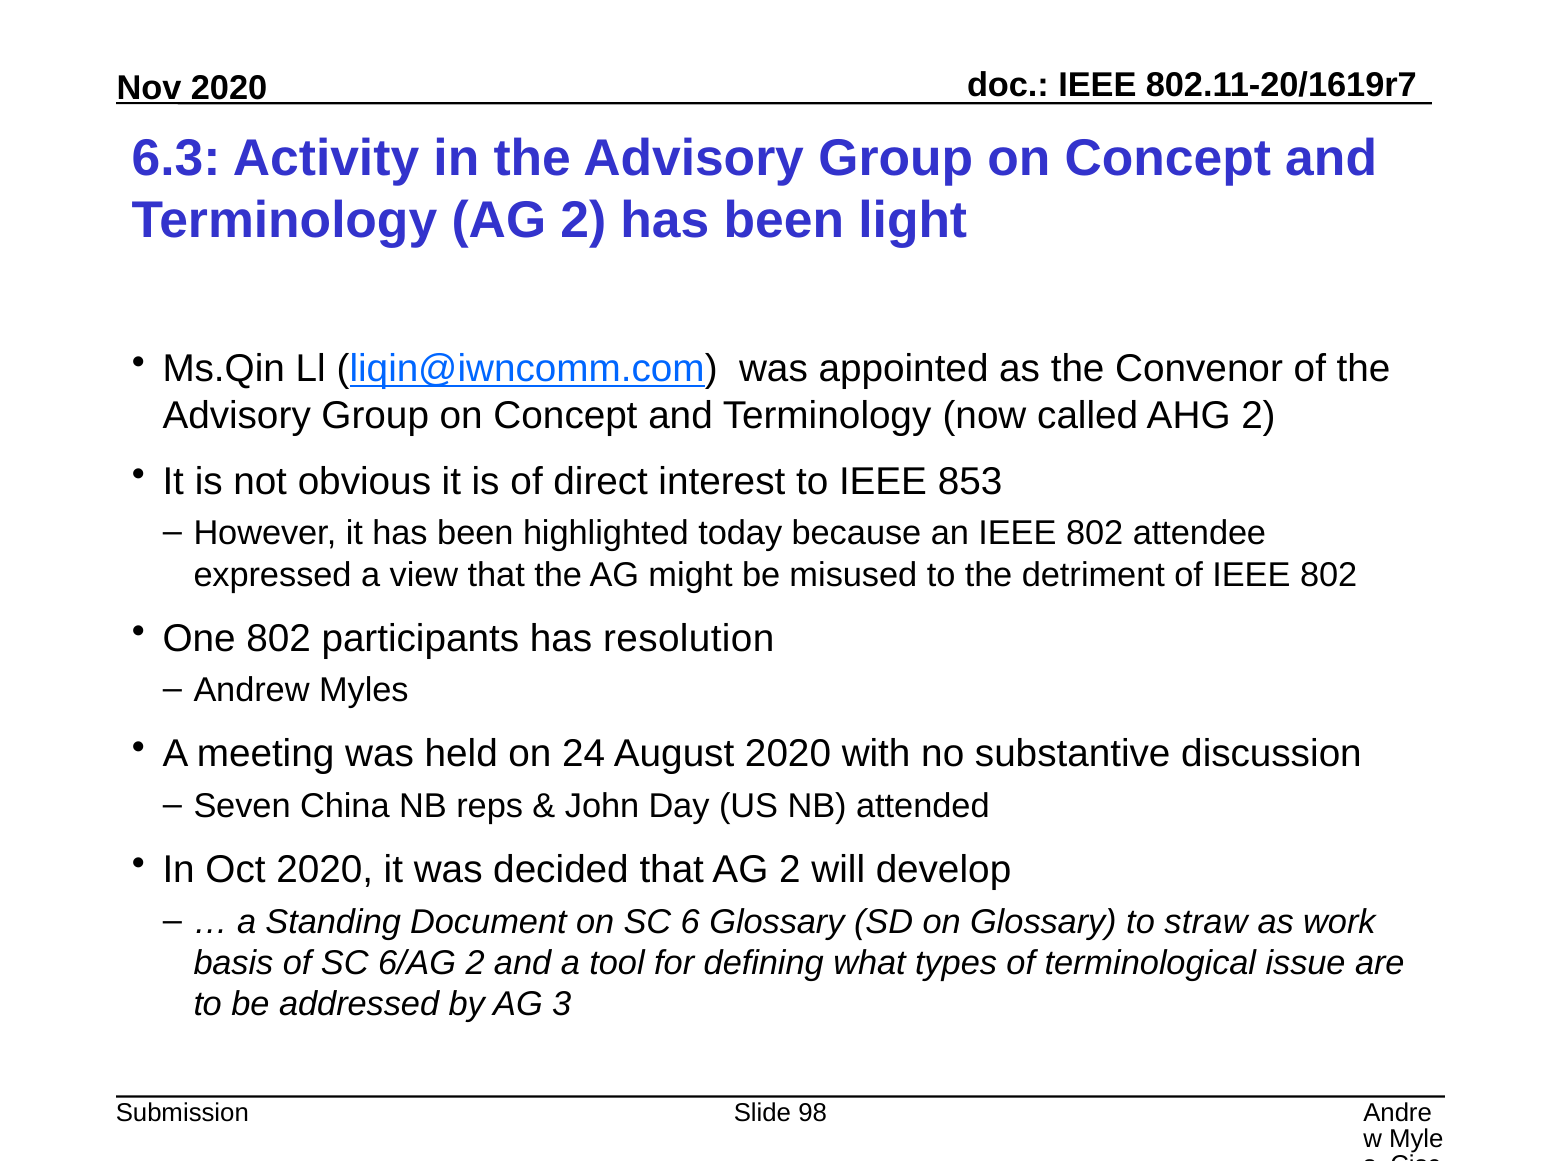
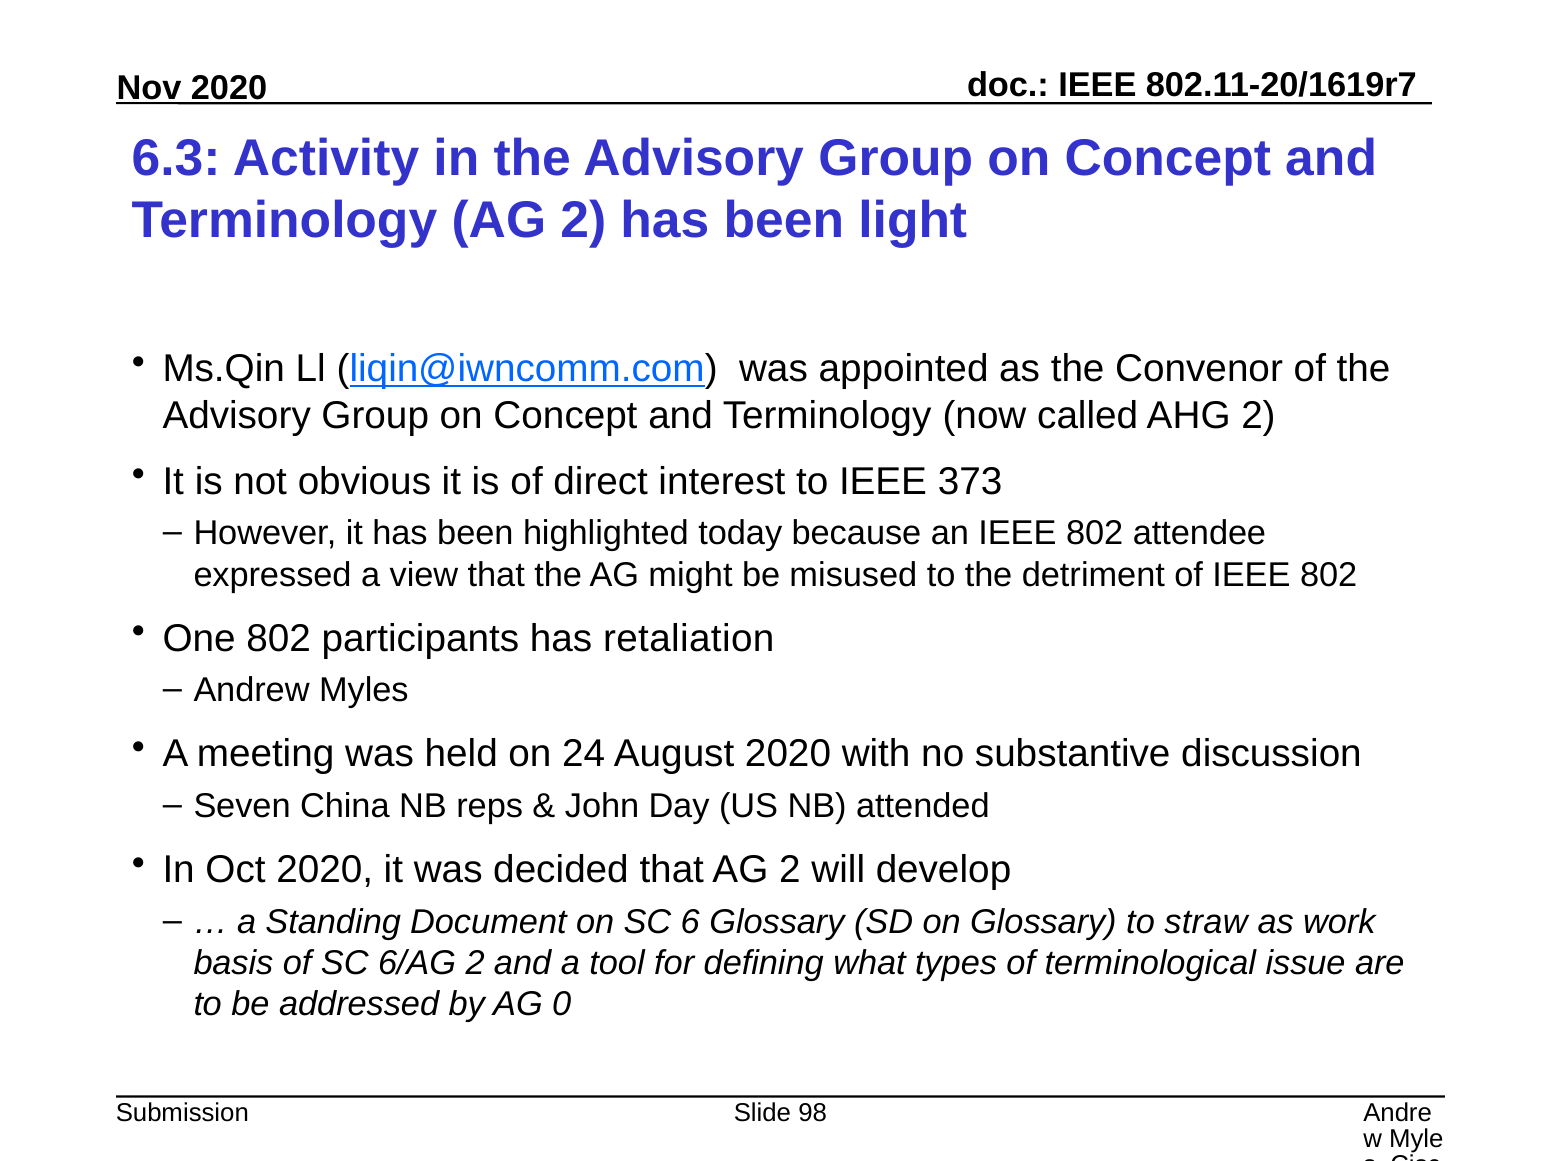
853: 853 -> 373
resolution: resolution -> retaliation
3: 3 -> 0
